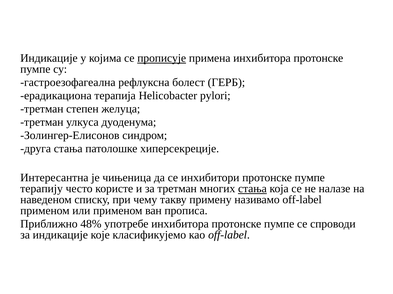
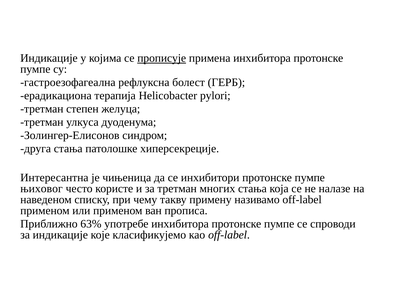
терапију: терапију -> њиховог
стања at (252, 189) underline: present -> none
48%: 48% -> 63%
